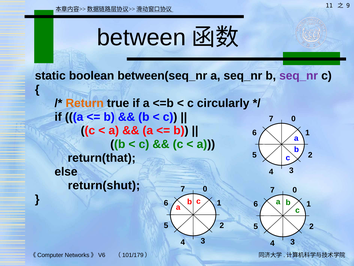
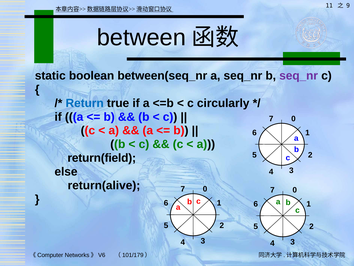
Return colour: orange -> blue
return(that: return(that -> return(field
return(shut: return(shut -> return(alive
